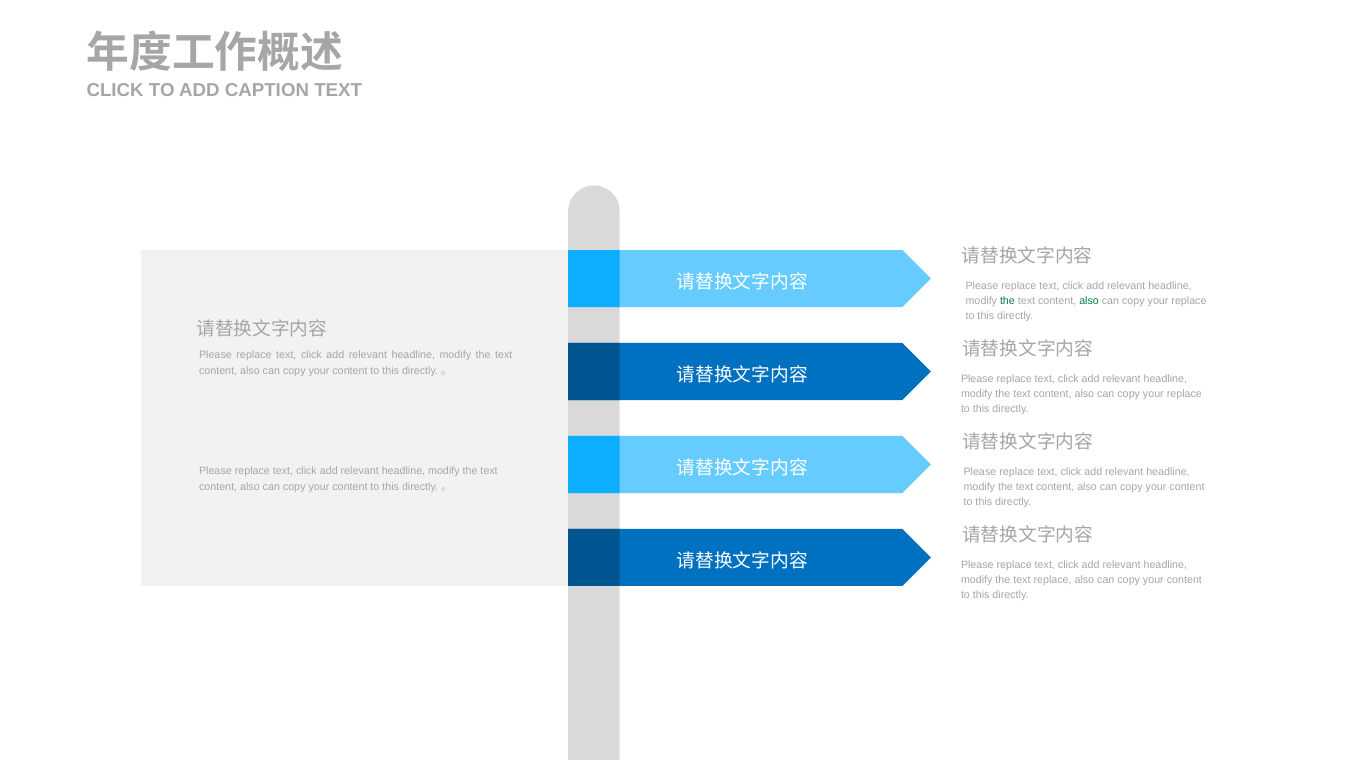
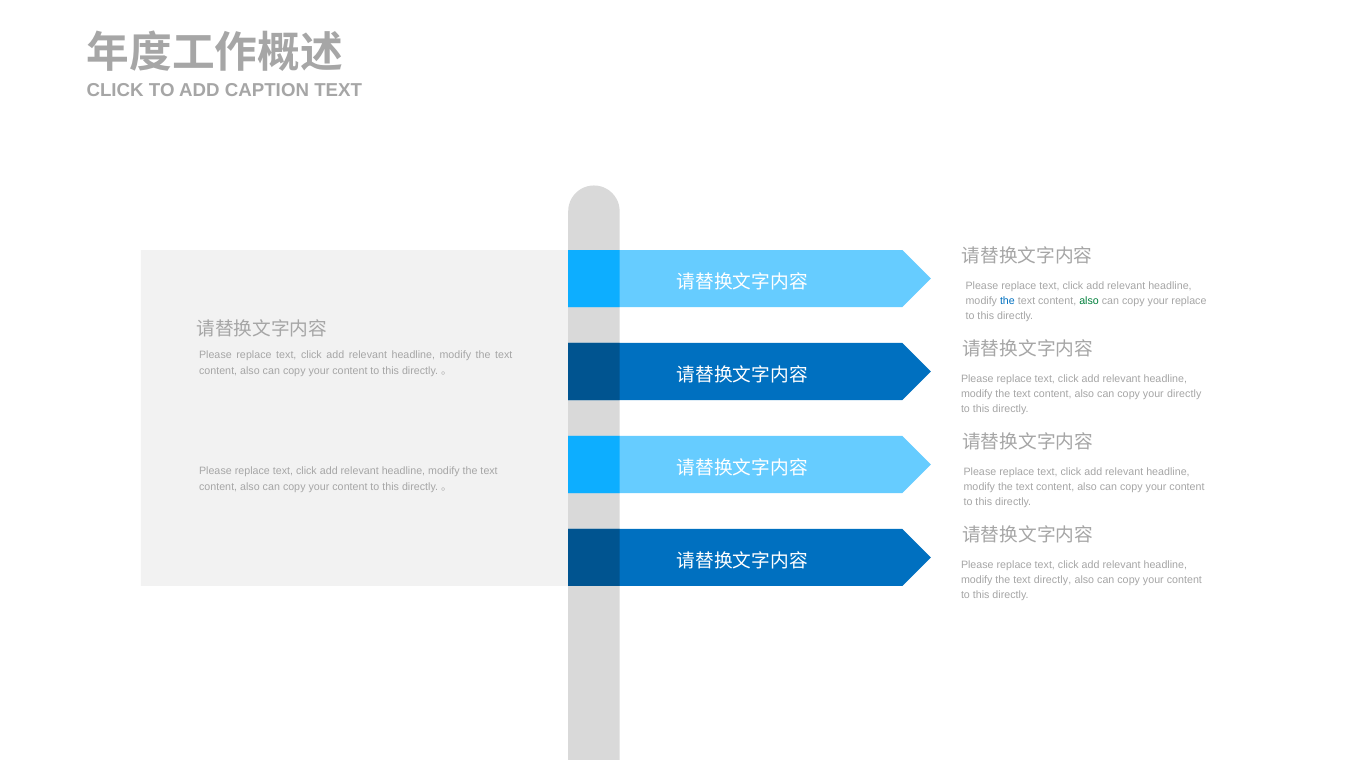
the at (1007, 301) colour: green -> blue
replace at (1184, 394): replace -> directly
text replace: replace -> directly
